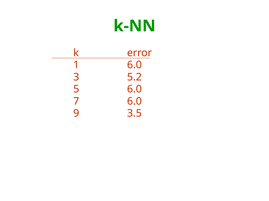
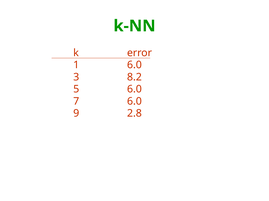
5.2: 5.2 -> 8.2
3.5: 3.5 -> 2.8
